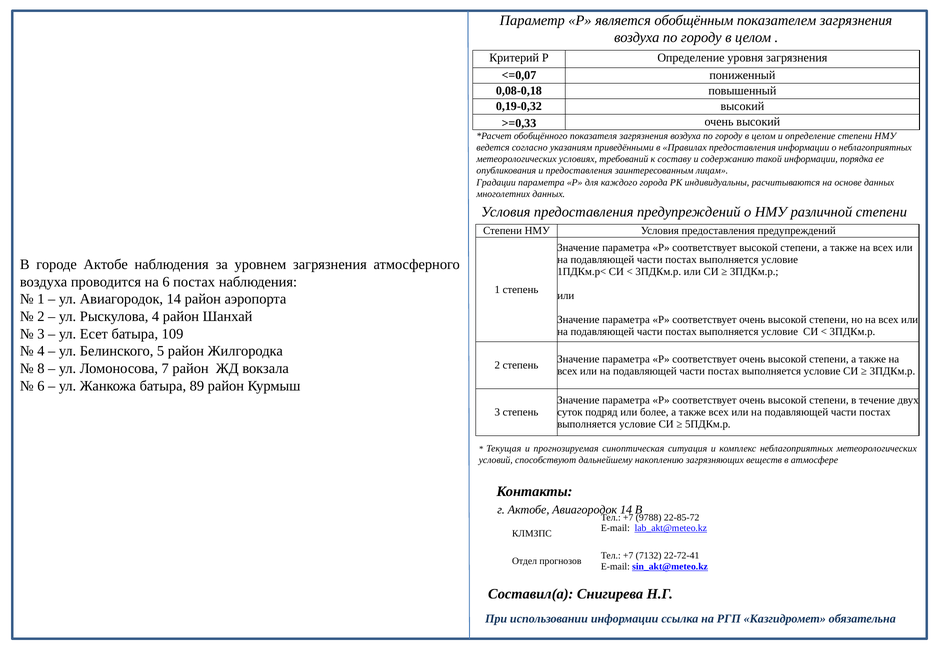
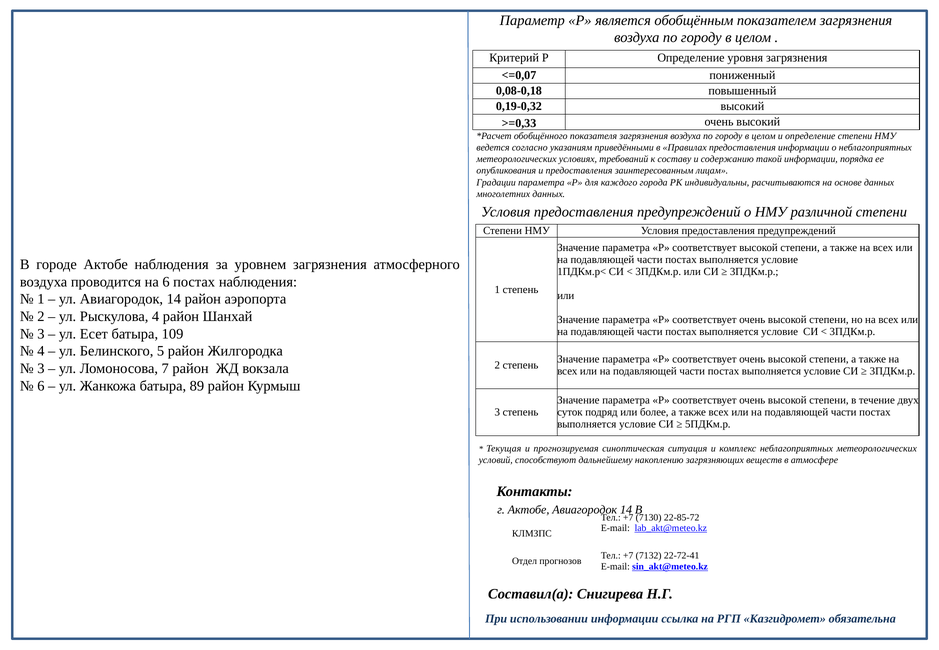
8 at (41, 368): 8 -> 3
9788: 9788 -> 7130
